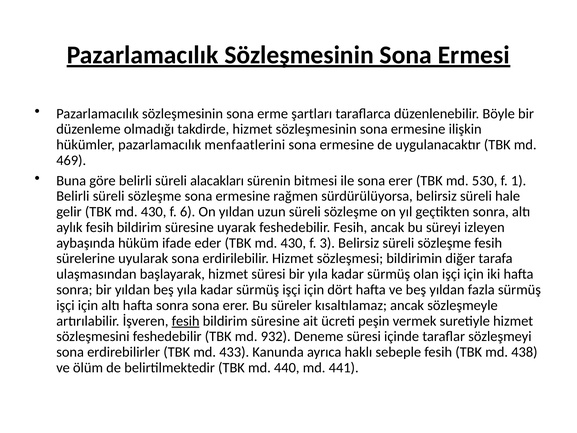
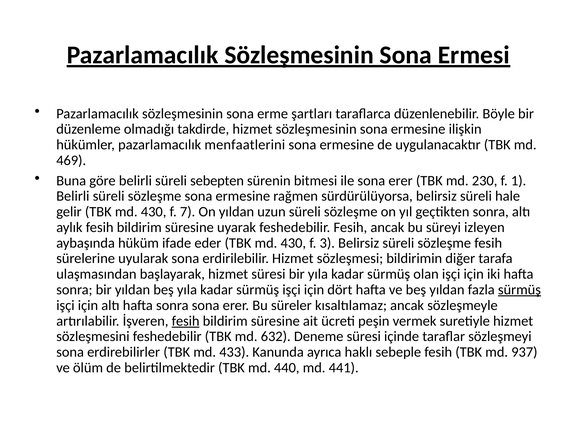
alacakları: alacakları -> sebepten
530: 530 -> 230
6: 6 -> 7
sürmüş at (519, 290) underline: none -> present
932: 932 -> 632
438: 438 -> 937
